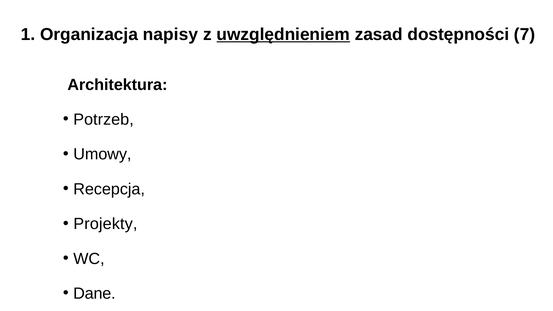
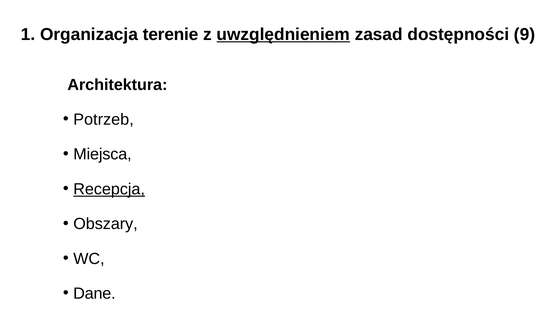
napisy: napisy -> terenie
7: 7 -> 9
Umowy: Umowy -> Miejsca
Recepcja underline: none -> present
Projekty: Projekty -> Obszary
